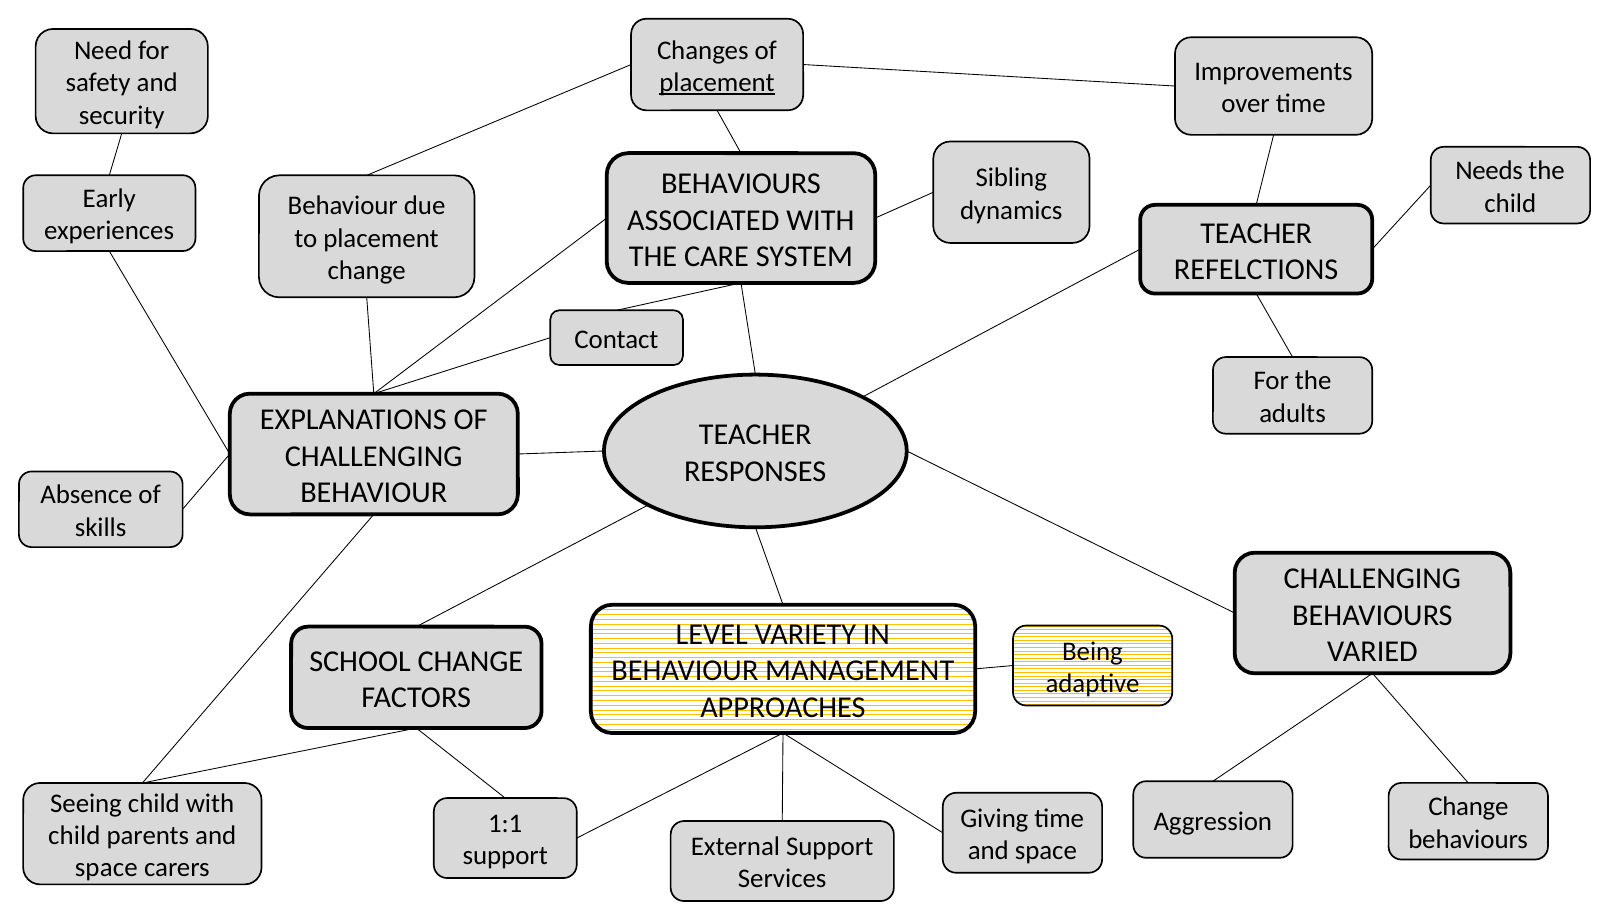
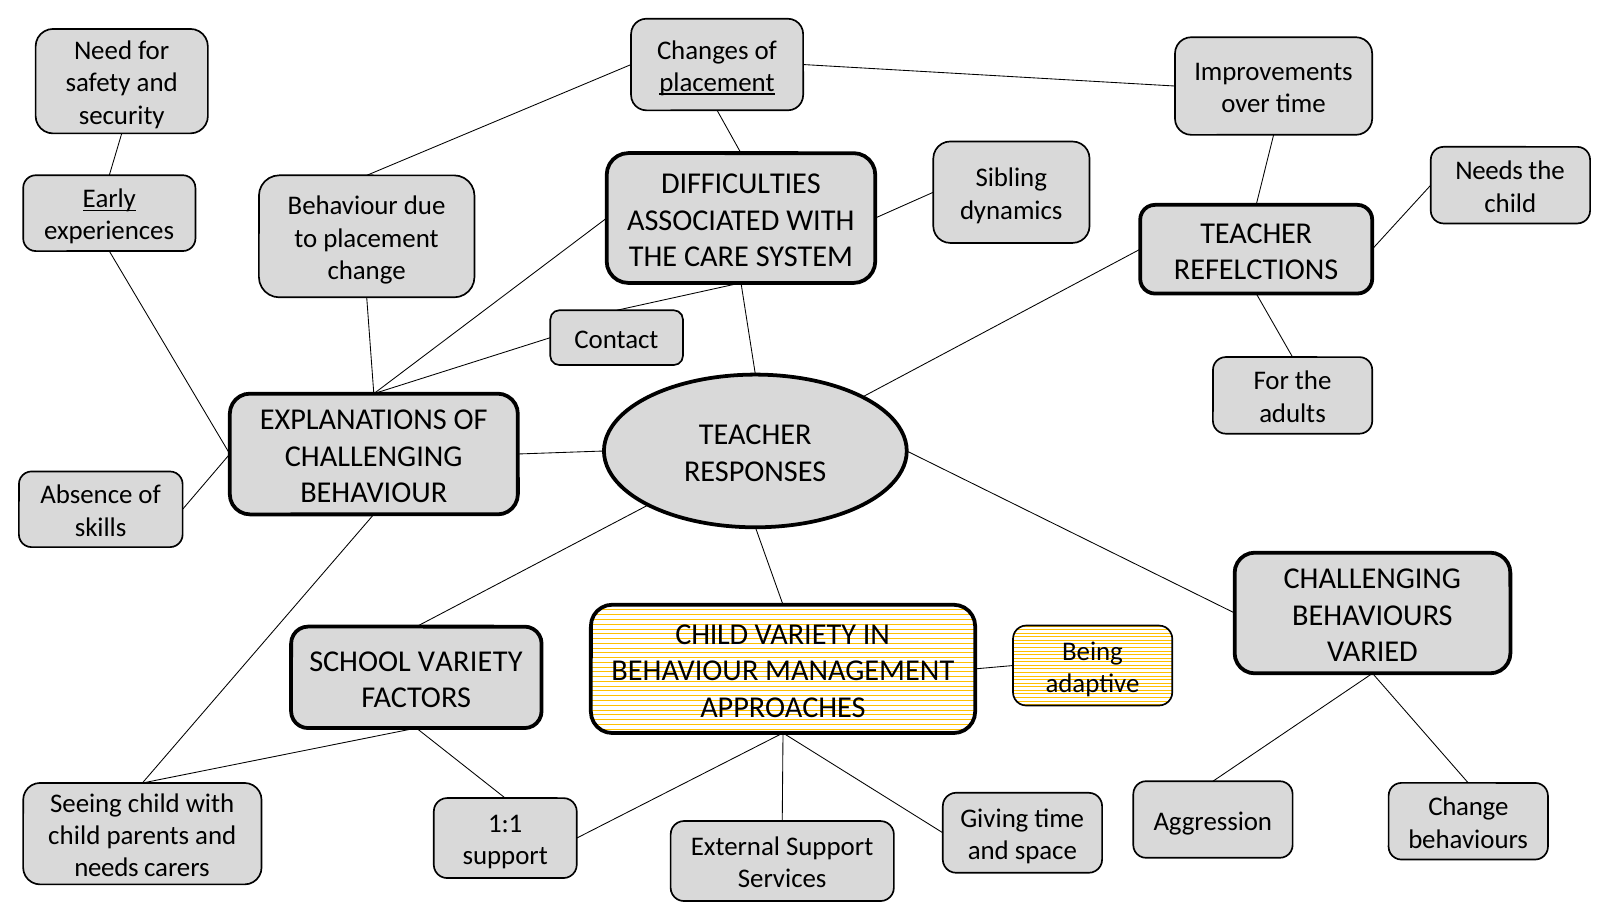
BEHAVIOURS at (741, 184): BEHAVIOURS -> DIFFICULTIES
Early underline: none -> present
LEVEL at (712, 635): LEVEL -> CHILD
SCHOOL CHANGE: CHANGE -> VARIETY
space at (106, 868): space -> needs
